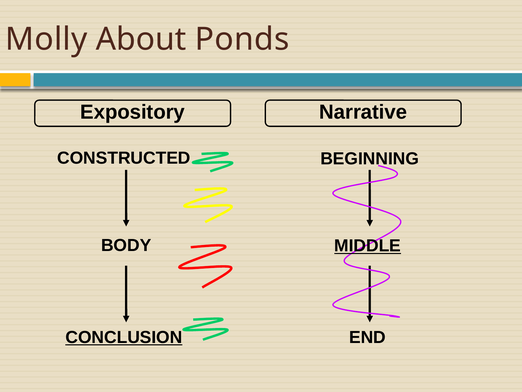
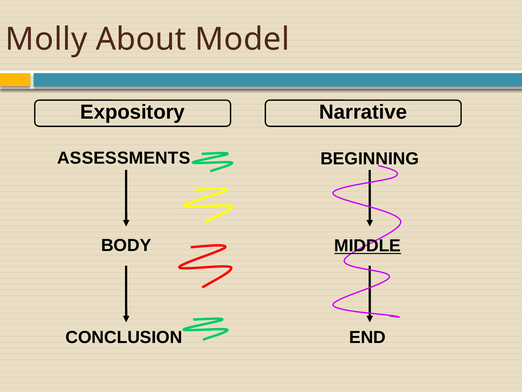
Ponds: Ponds -> Model
CONSTRUCTED: CONSTRUCTED -> ASSESSMENTS
CONCLUSION underline: present -> none
